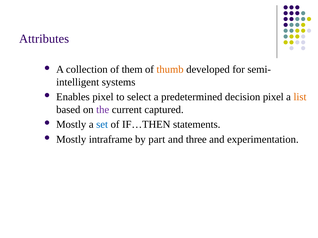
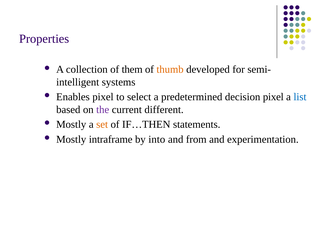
Attributes: Attributes -> Properties
list colour: orange -> blue
captured: captured -> different
set colour: blue -> orange
part: part -> into
three: three -> from
